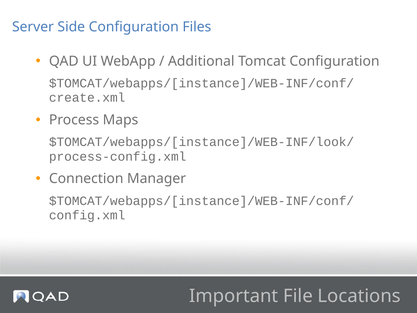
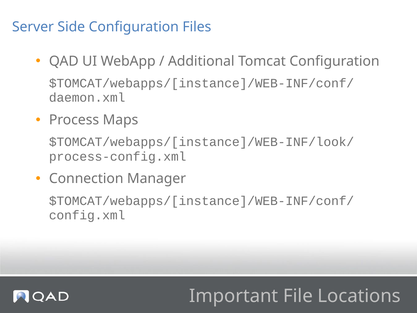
create.xml: create.xml -> daemon.xml
